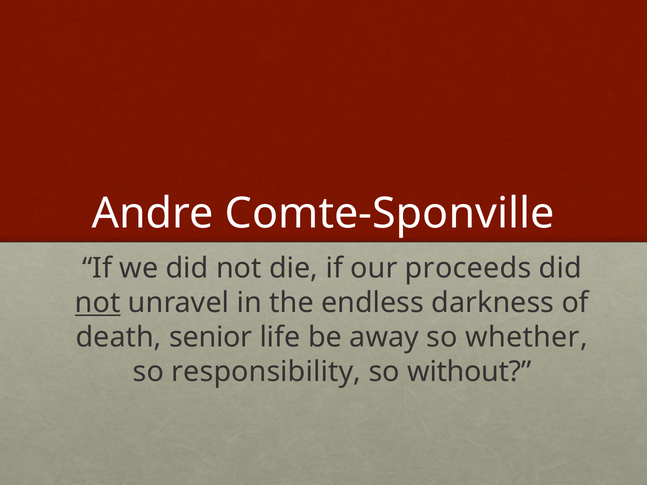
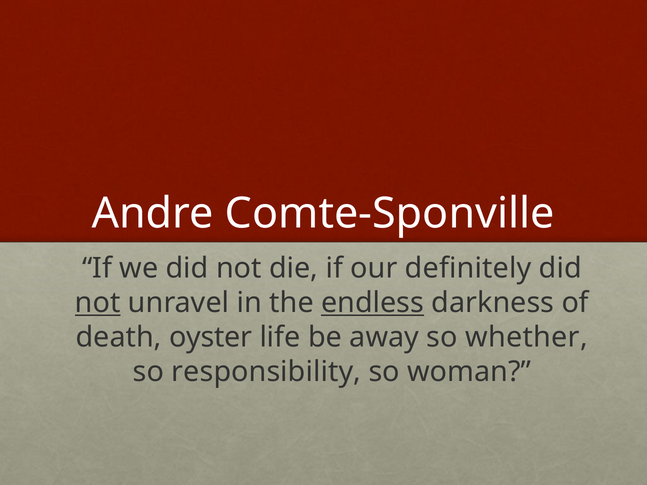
proceeds: proceeds -> definitely
endless underline: none -> present
senior: senior -> oyster
without: without -> woman
